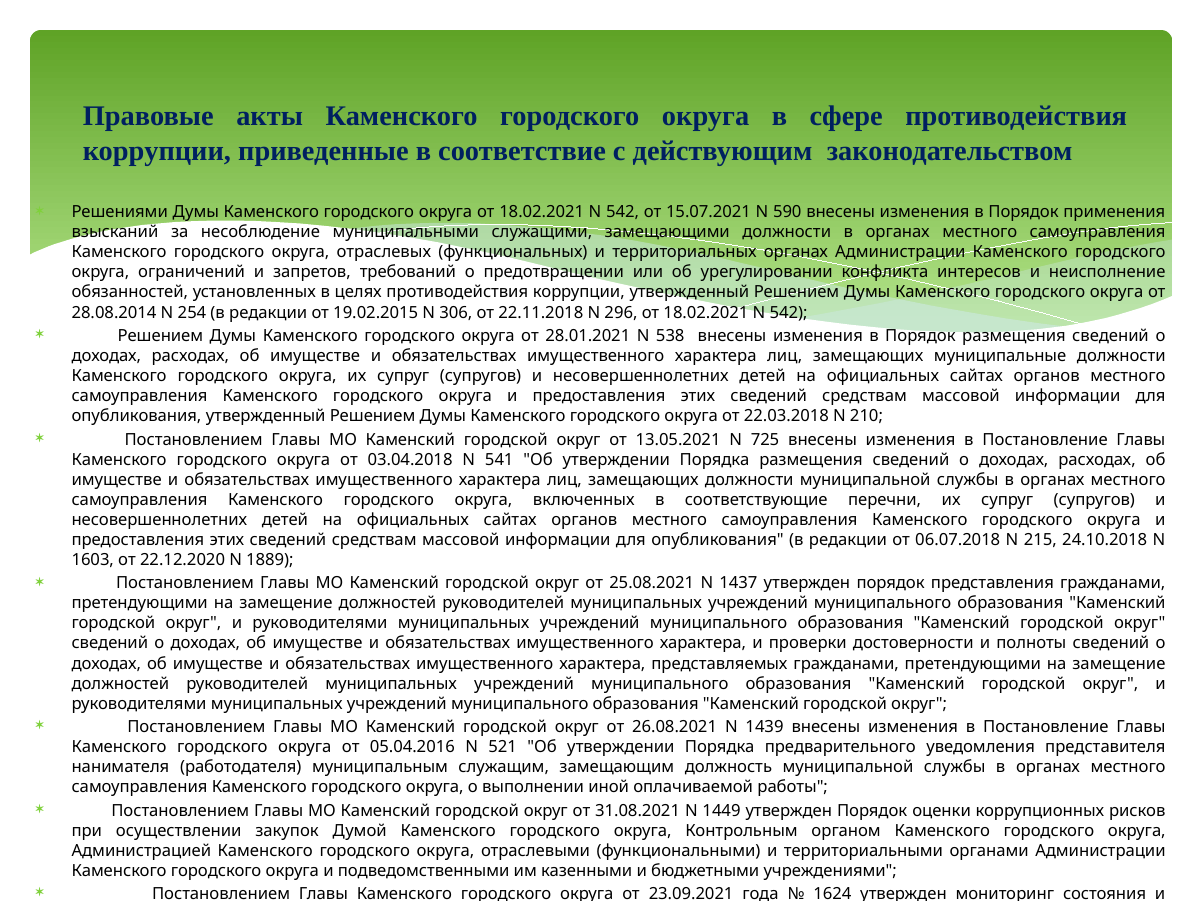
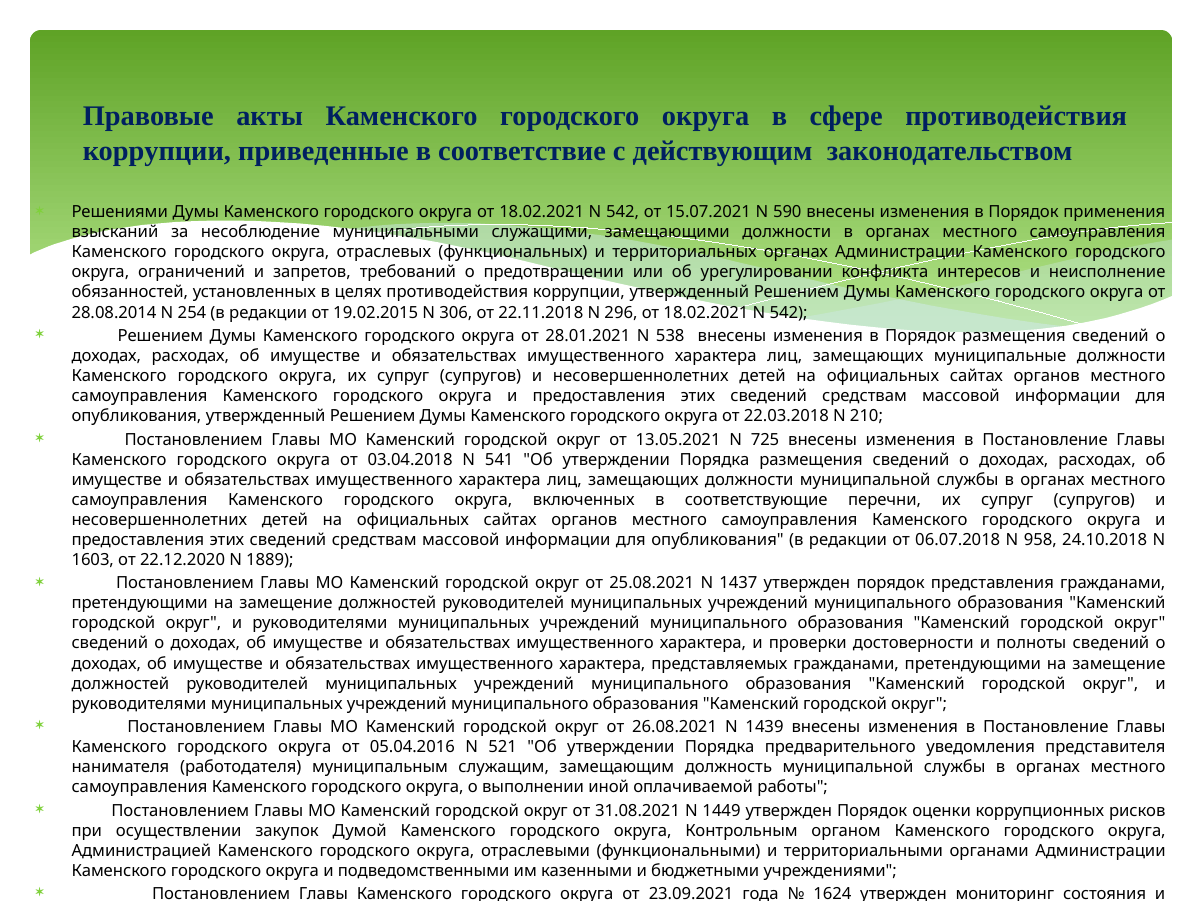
215: 215 -> 958
